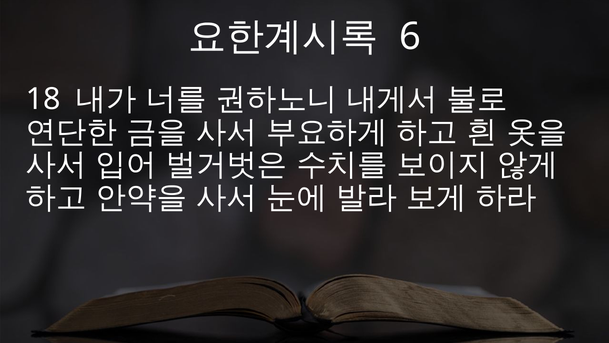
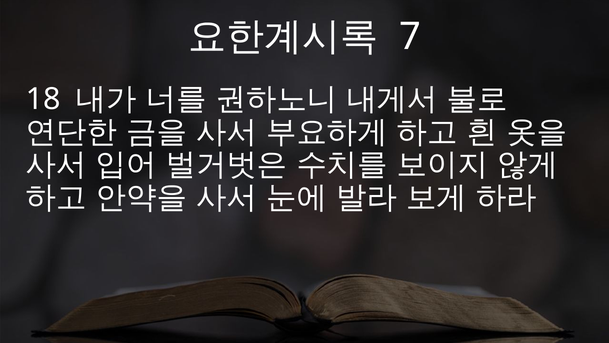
6: 6 -> 7
